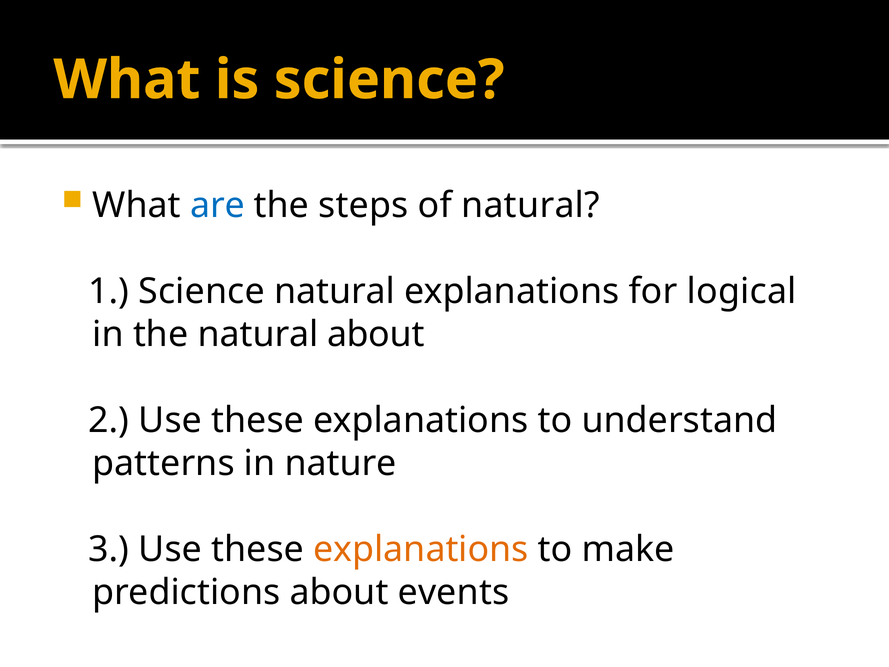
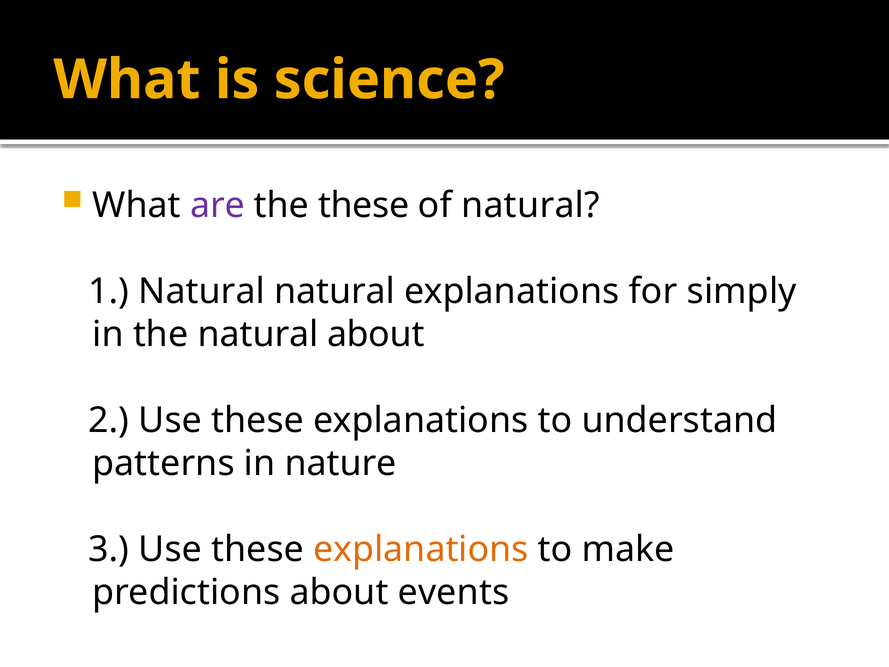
are colour: blue -> purple
the steps: steps -> these
1 Science: Science -> Natural
logical: logical -> simply
